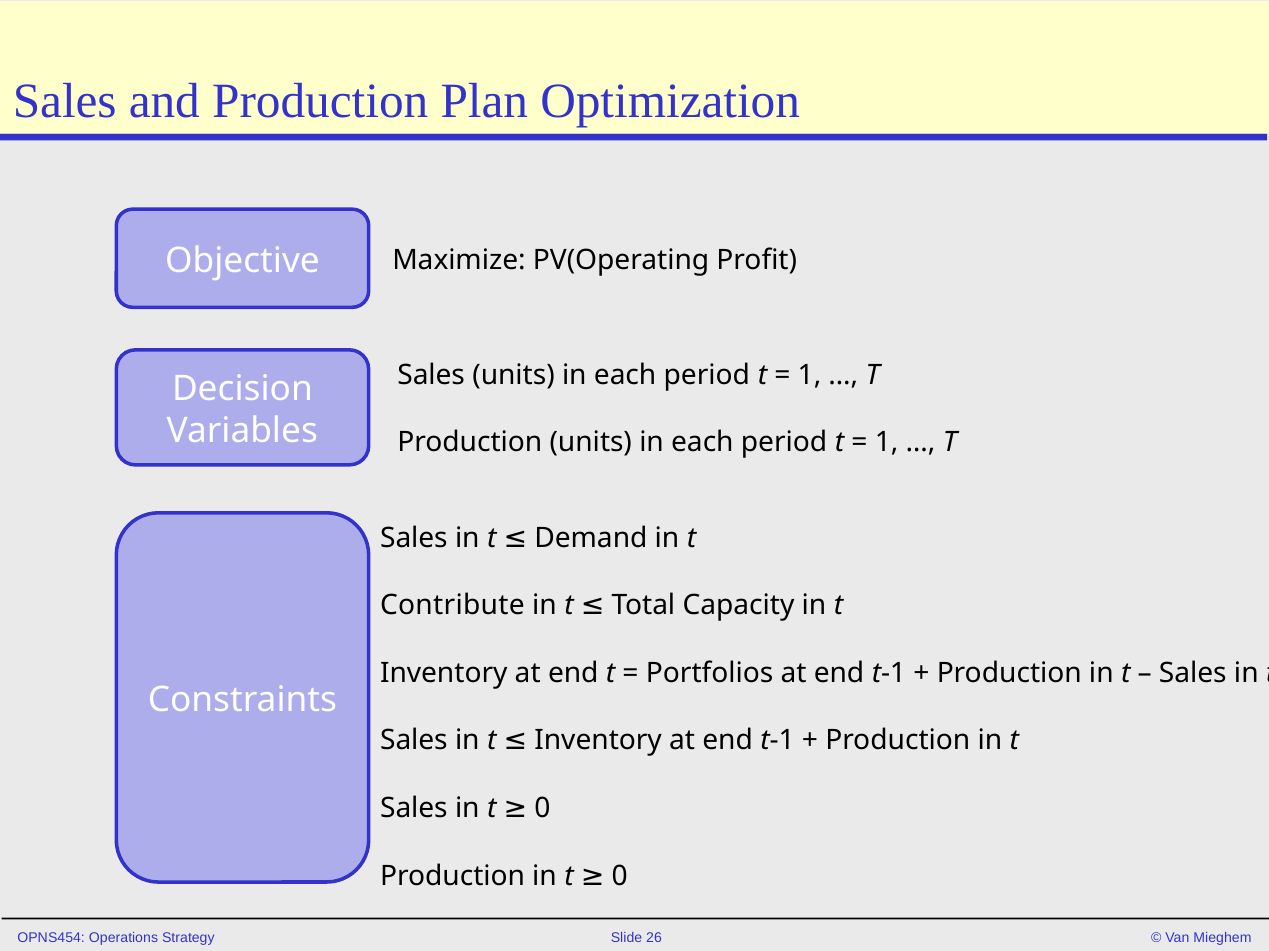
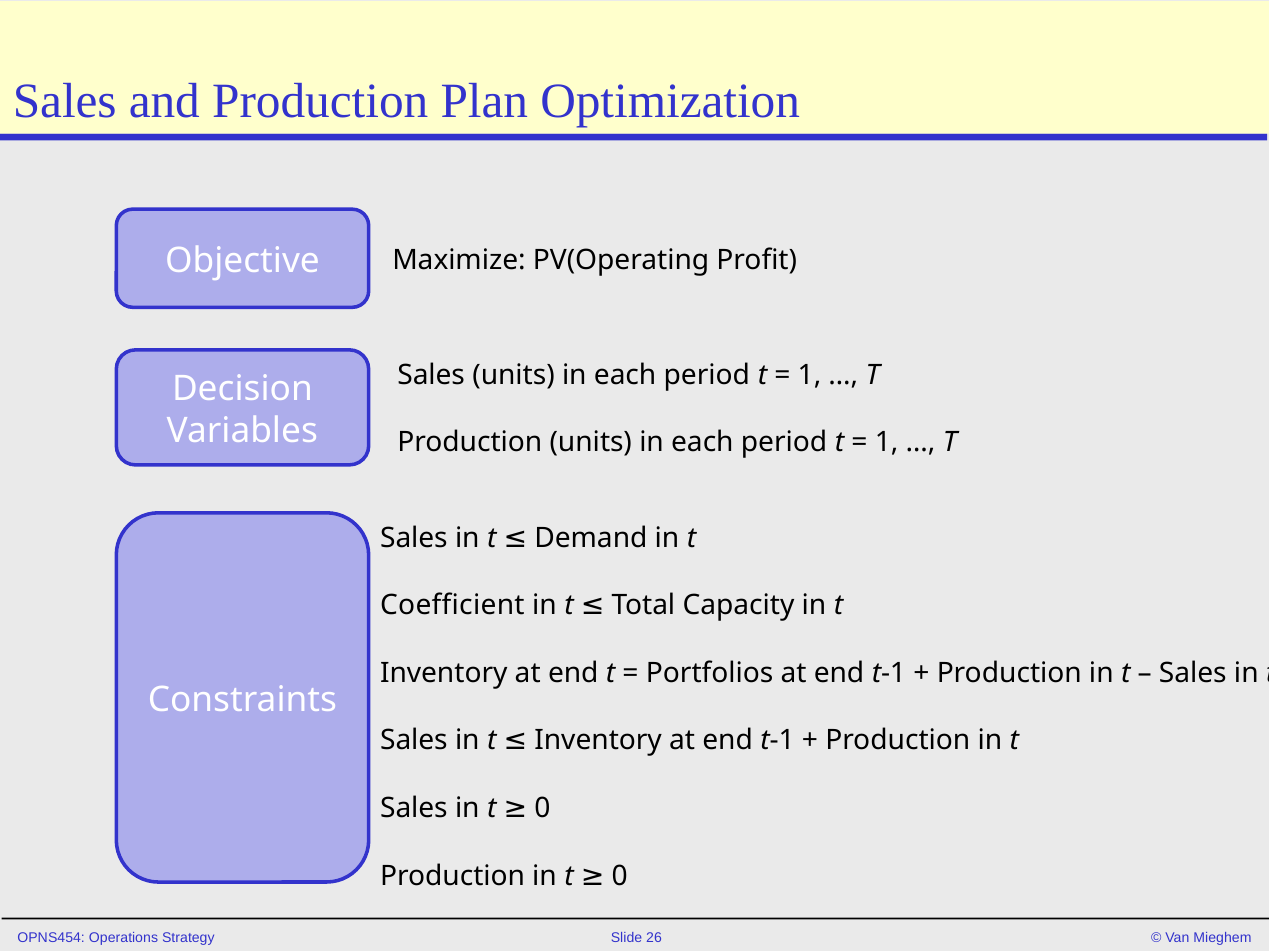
Contribute: Contribute -> Coefficient
